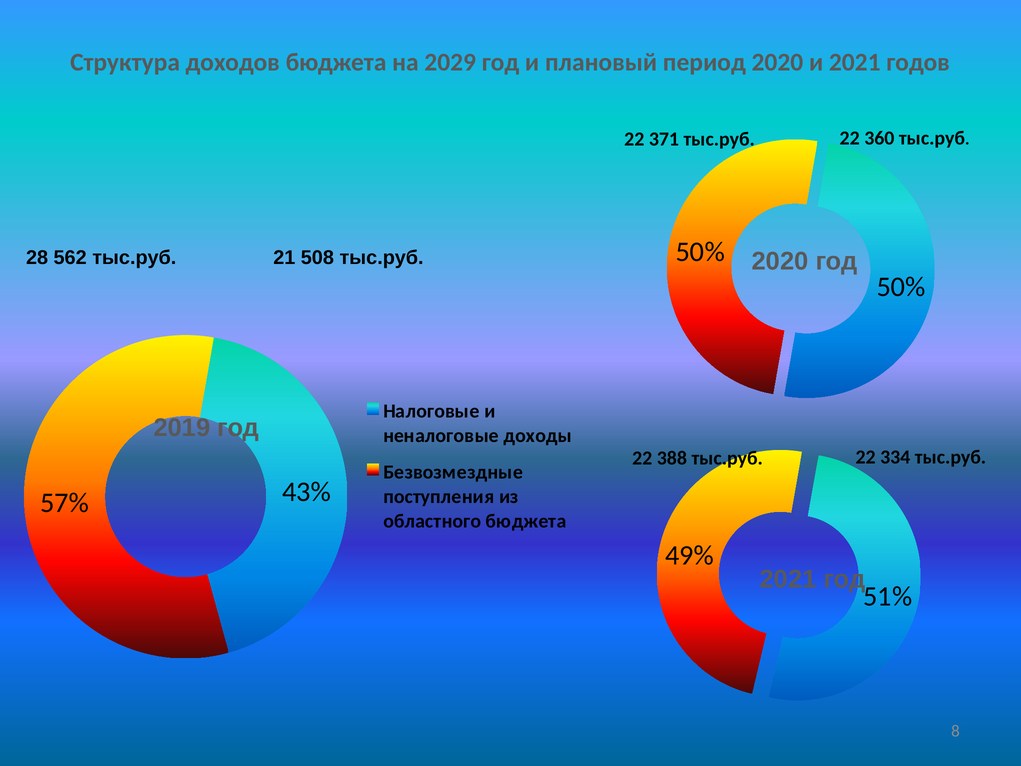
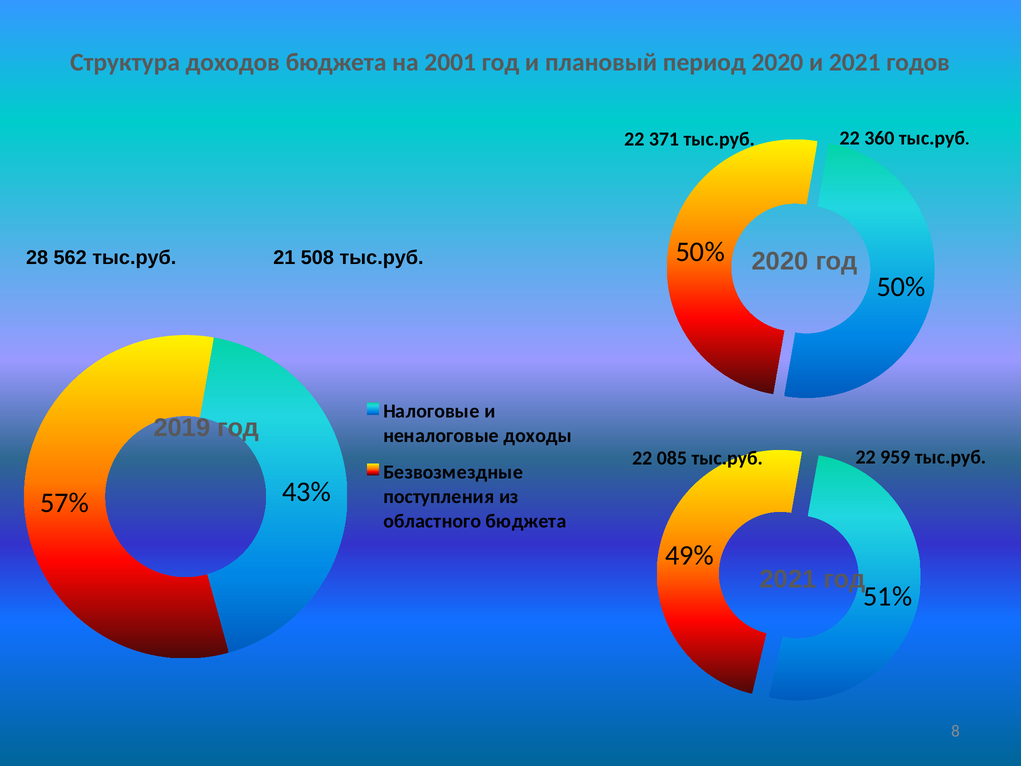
2029: 2029 -> 2001
388: 388 -> 085
334: 334 -> 959
